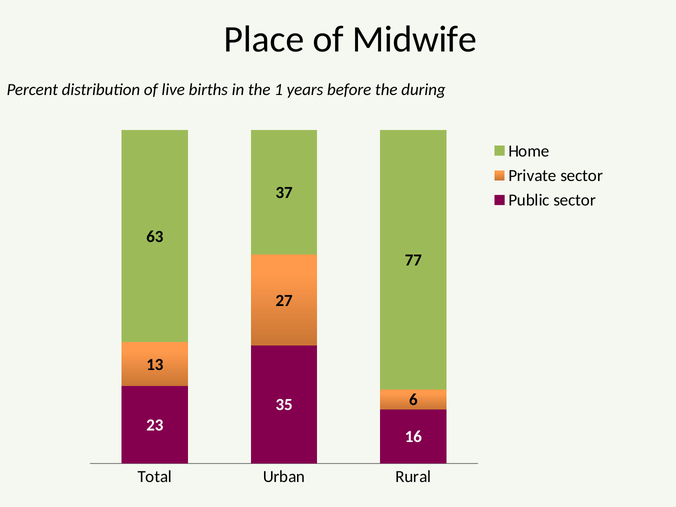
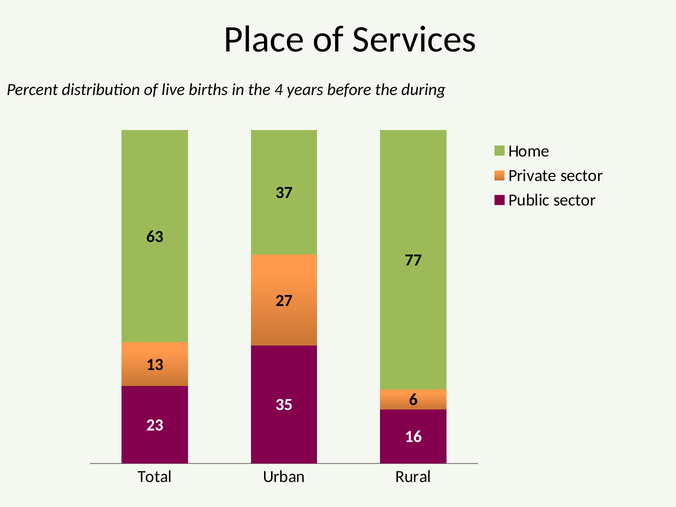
Midwife: Midwife -> Services
1: 1 -> 4
